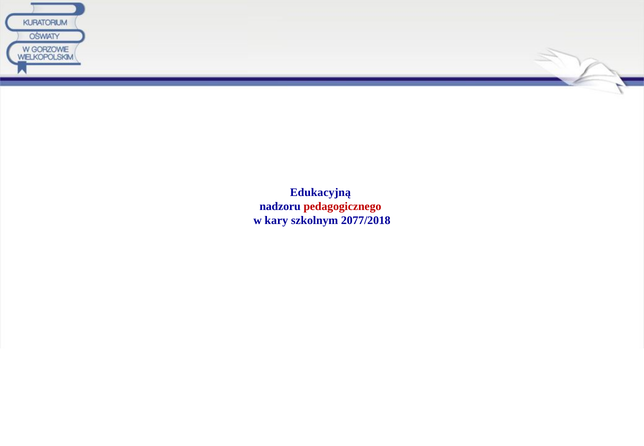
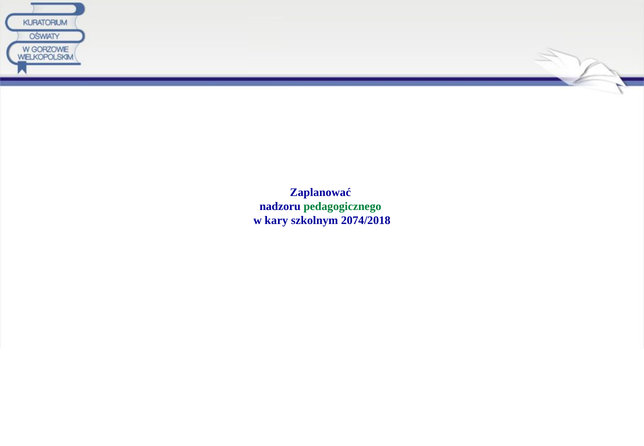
Edukacyjną: Edukacyjną -> Zaplanować
pedagogicznego colour: red -> green
2077/2018: 2077/2018 -> 2074/2018
